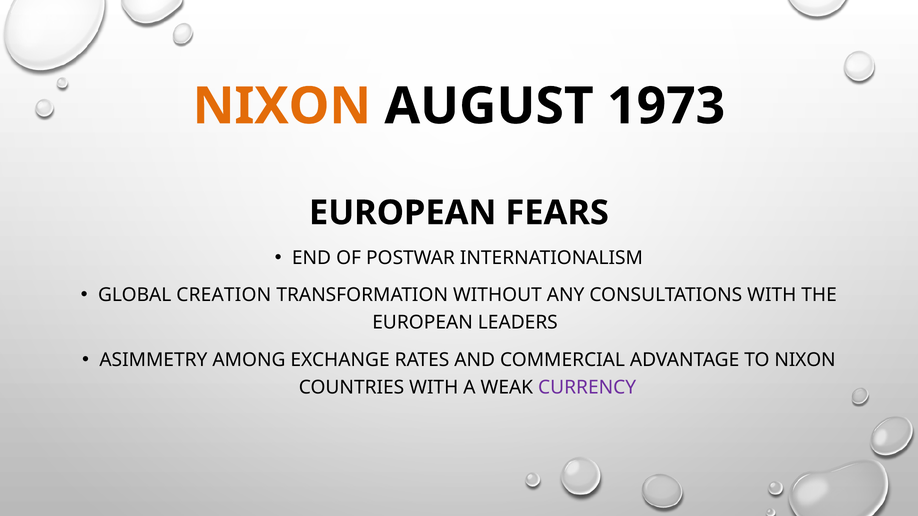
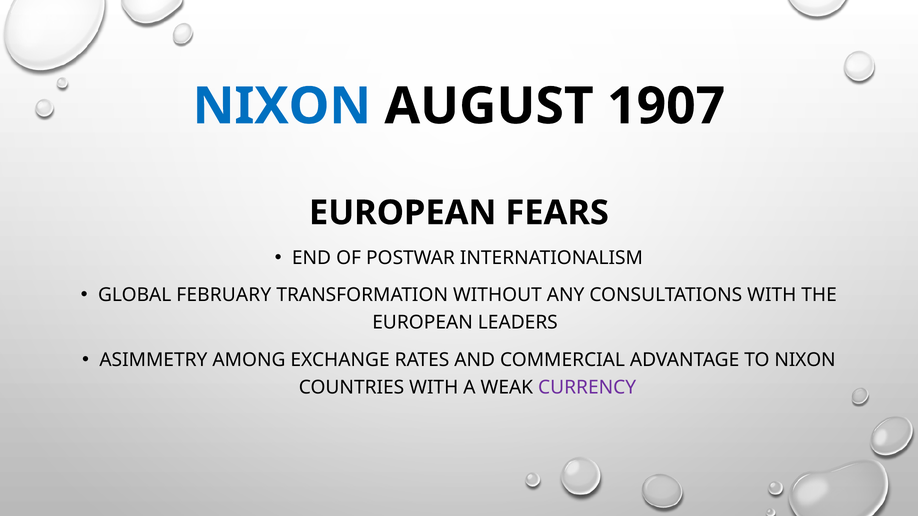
NIXON at (282, 106) colour: orange -> blue
1973: 1973 -> 1907
CREATION: CREATION -> FEBRUARY
